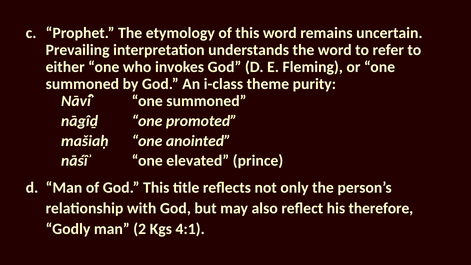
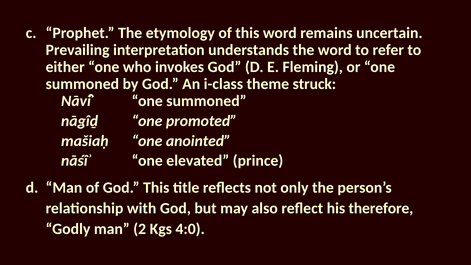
purity: purity -> struck
4:1: 4:1 -> 4:0
